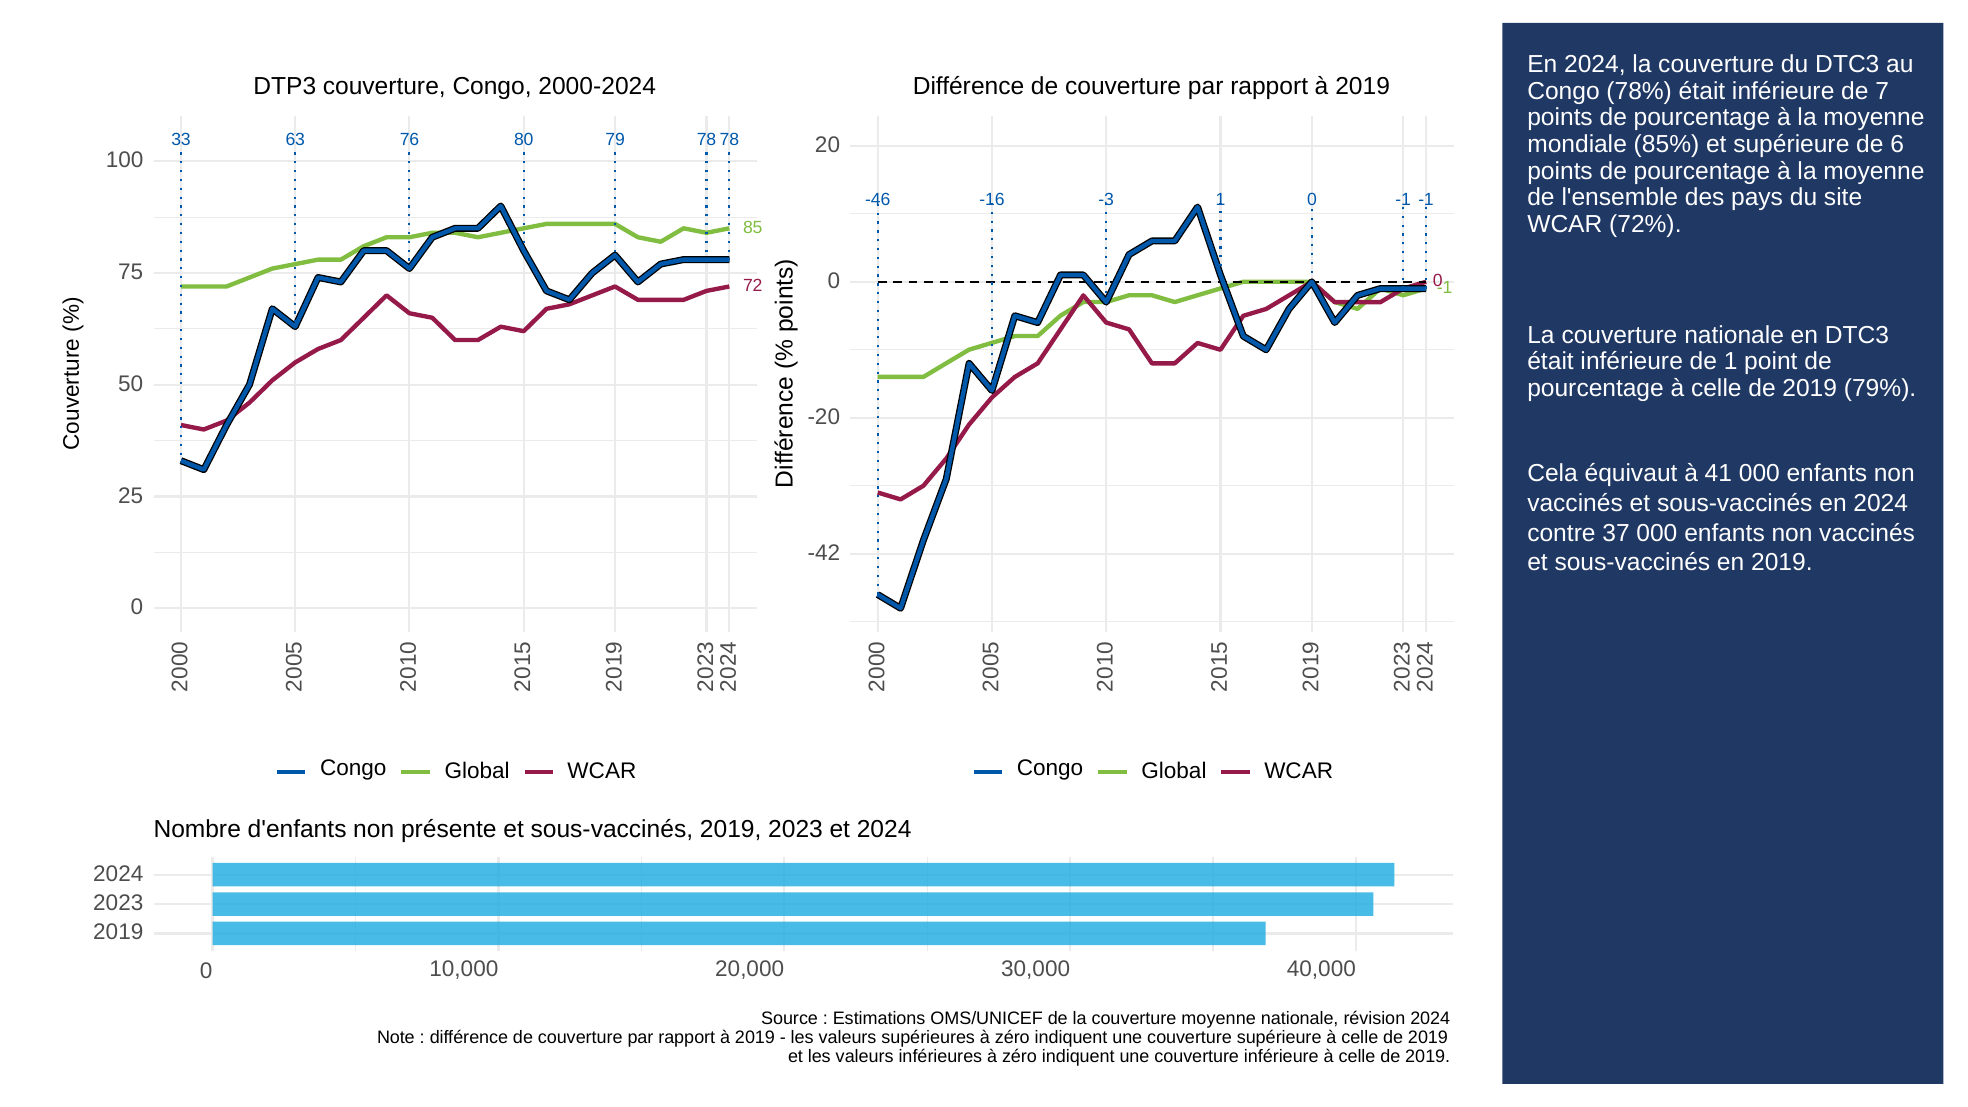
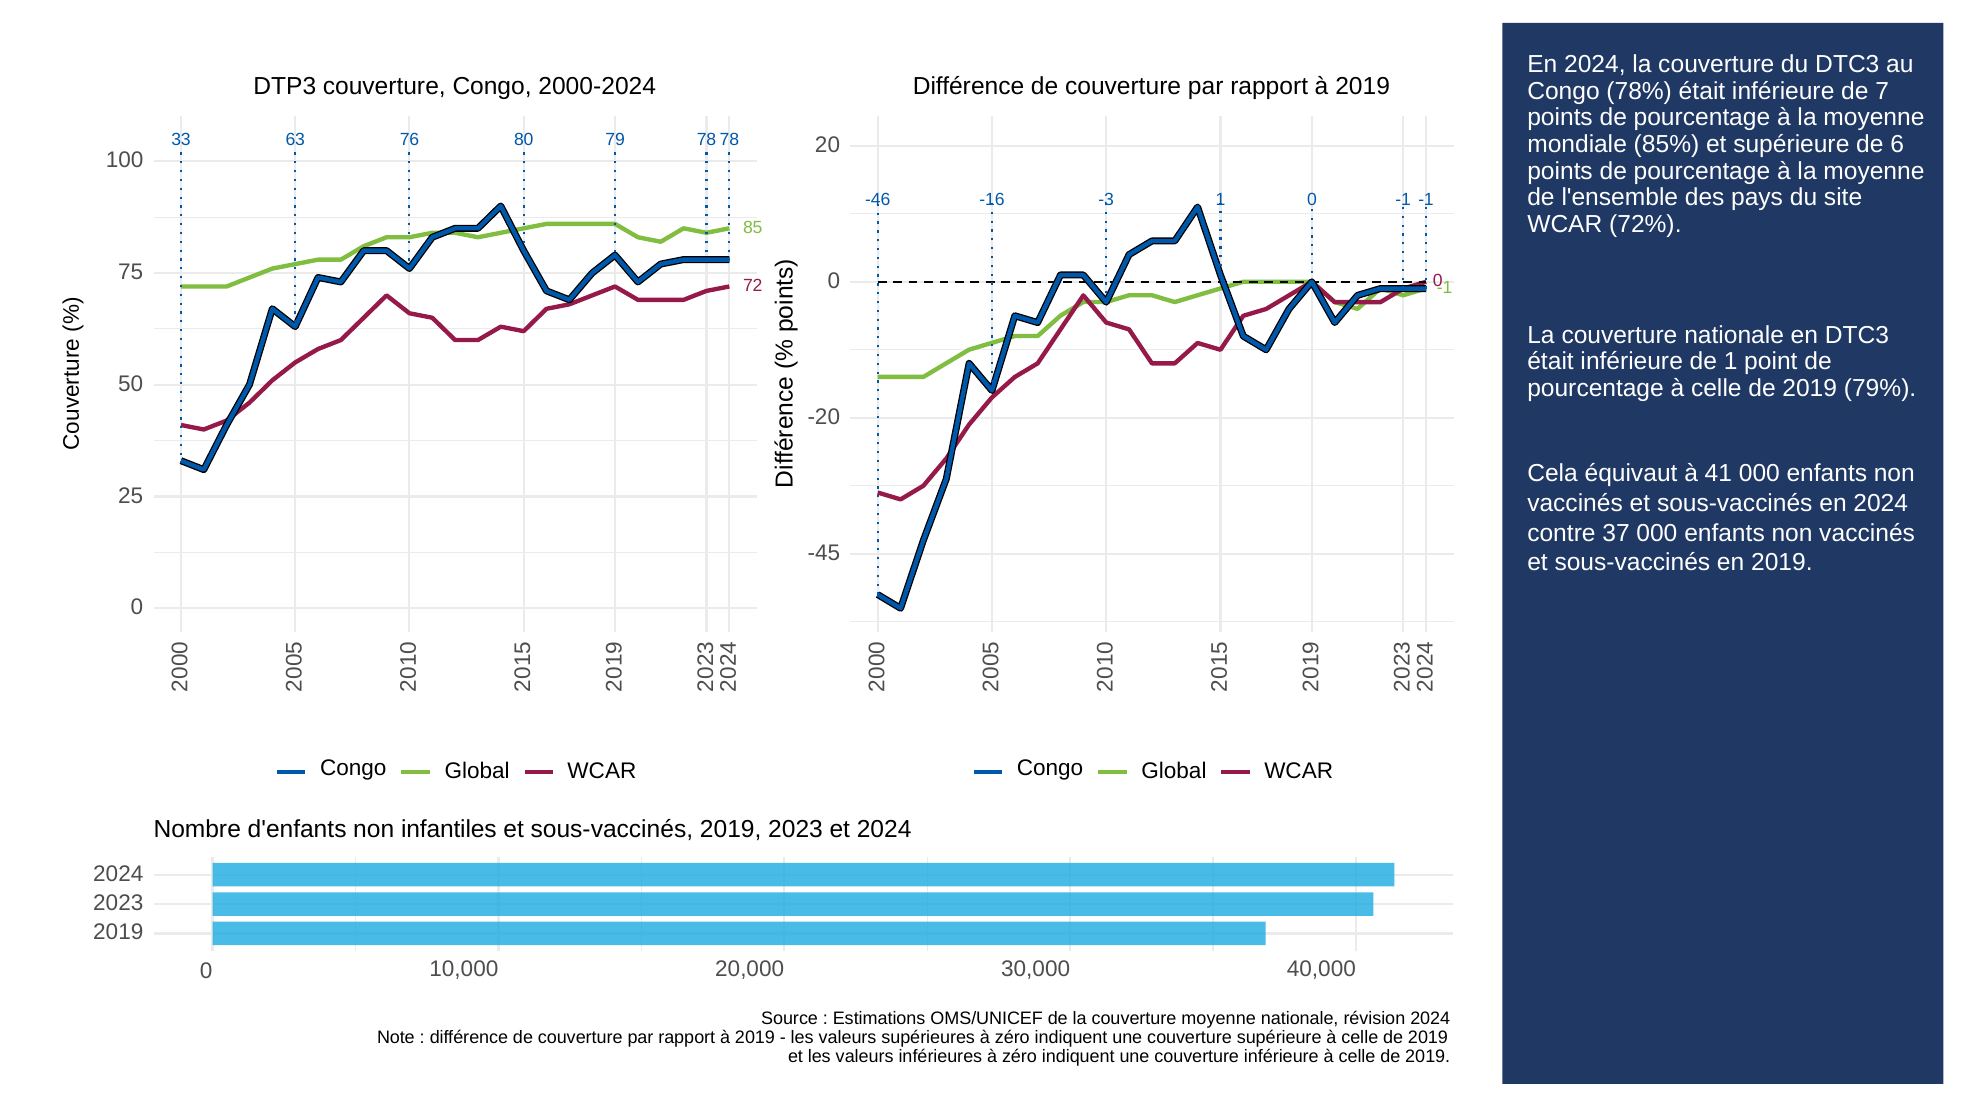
-42: -42 -> -45
présente: présente -> infantiles
